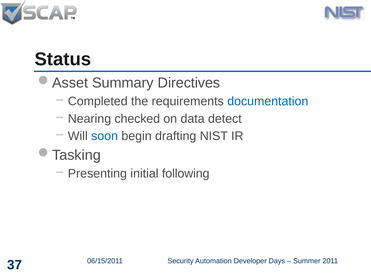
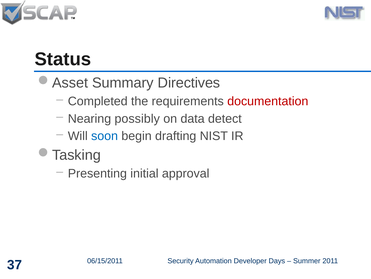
documentation colour: blue -> red
checked: checked -> possibly
following: following -> approval
